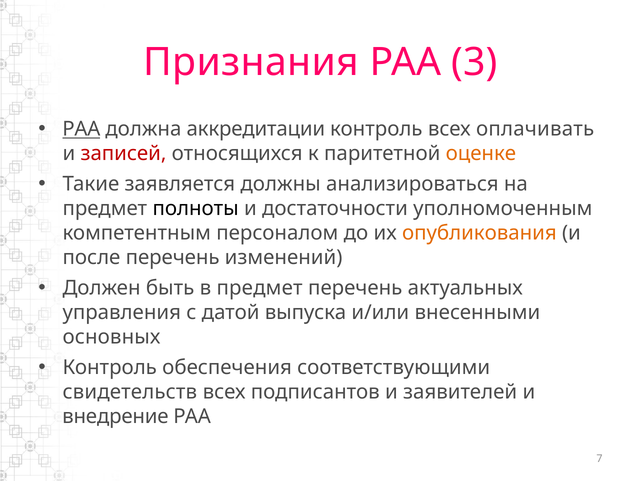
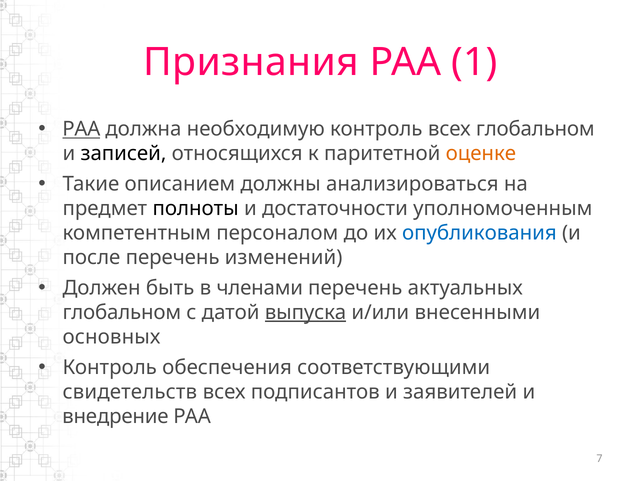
3: 3 -> 1
аккредитации: аккредитации -> необходимую
всех оплачивать: оплачивать -> глобальном
записей colour: red -> black
заявляется: заявляется -> описанием
опубликования colour: orange -> blue
в предмет: предмет -> членами
управления at (122, 312): управления -> глобальном
выпуска underline: none -> present
